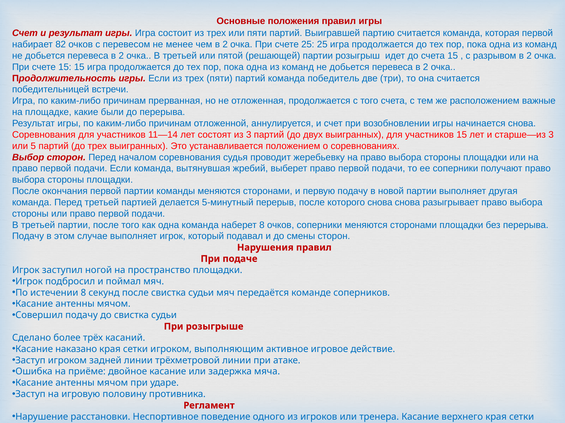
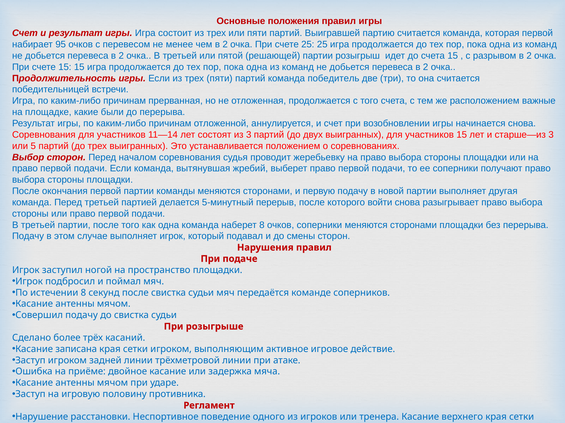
82: 82 -> 95
которого снова: снова -> войти
наказано: наказано -> записана
